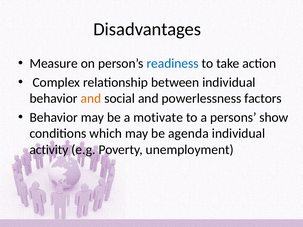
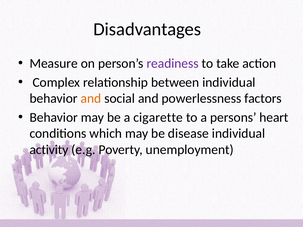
readiness colour: blue -> purple
motivate: motivate -> cigarette
show: show -> heart
agenda: agenda -> disease
